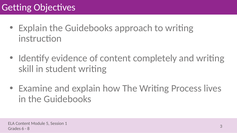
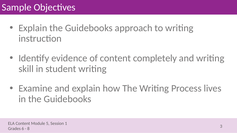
Getting: Getting -> Sample
